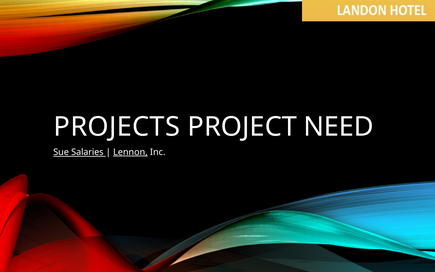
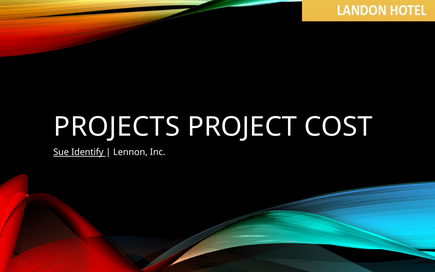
NEED: NEED -> COST
Salaries: Salaries -> Identify
Lennon underline: present -> none
